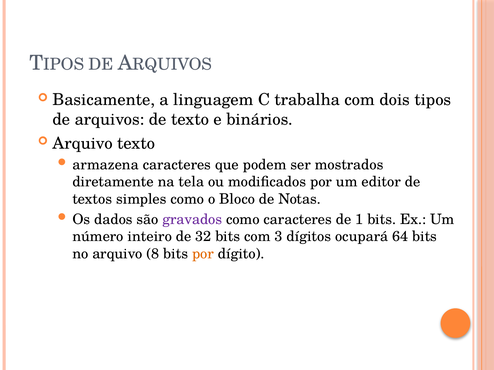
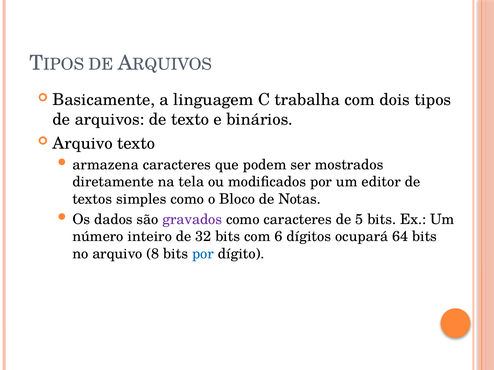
1: 1 -> 5
3: 3 -> 6
por at (203, 254) colour: orange -> blue
